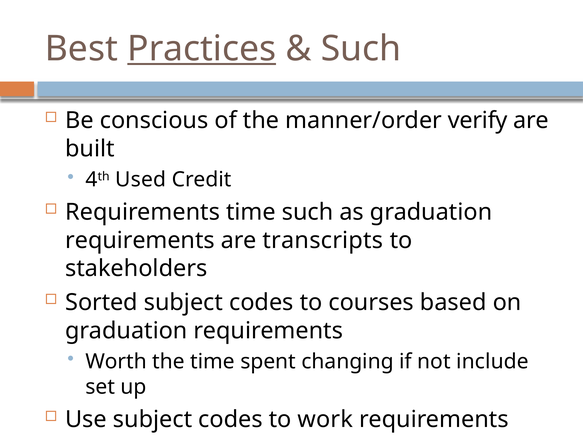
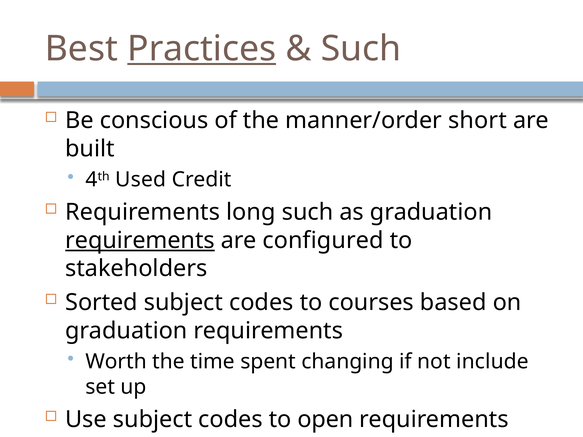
verify: verify -> short
Requirements time: time -> long
requirements at (140, 241) underline: none -> present
transcripts: transcripts -> configured
work: work -> open
